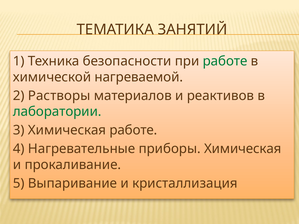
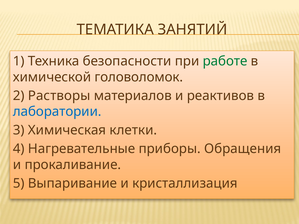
нагреваемой: нагреваемой -> головоломок
лаборатории colour: green -> blue
Химическая работе: работе -> клетки
приборы Химическая: Химическая -> Обращения
